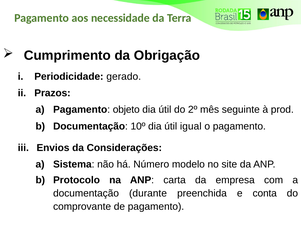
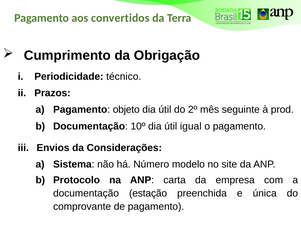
necessidade: necessidade -> convertidos
gerado: gerado -> técnico
durante: durante -> estação
conta: conta -> única
